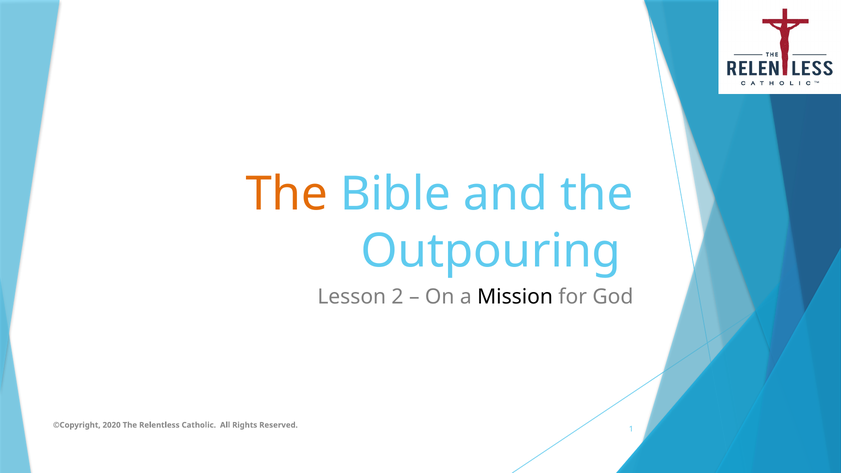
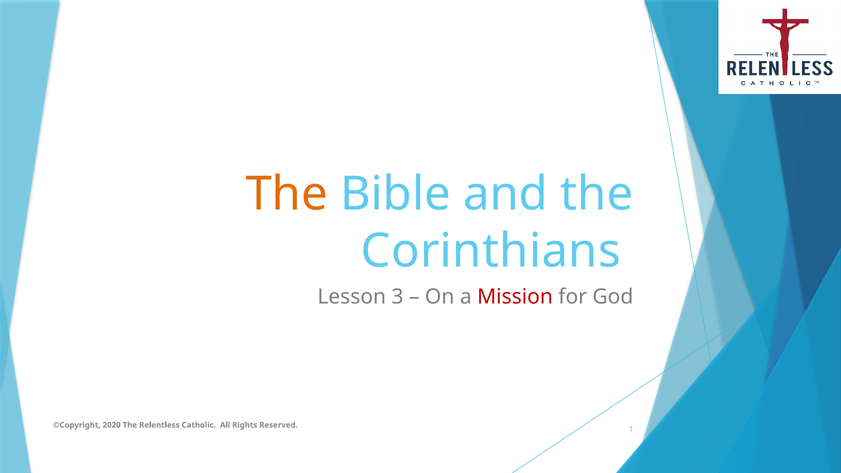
Outpouring: Outpouring -> Corinthians
2: 2 -> 3
Mission colour: black -> red
